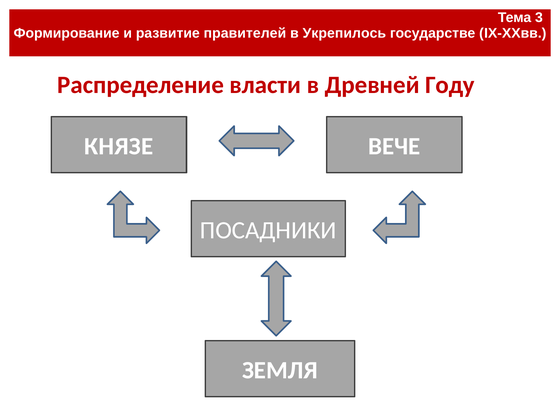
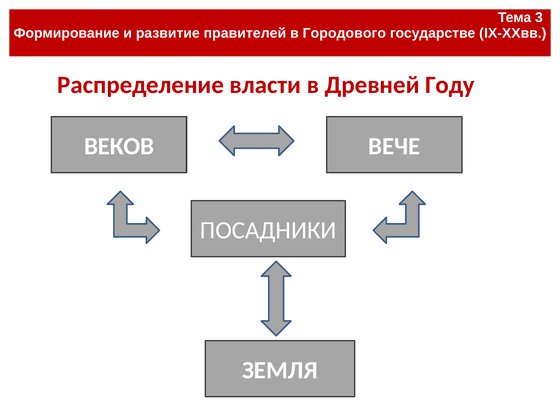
Укрепилось: Укрепилось -> Городового
КНЯЗЕ: КНЯЗЕ -> ВЕКОВ
